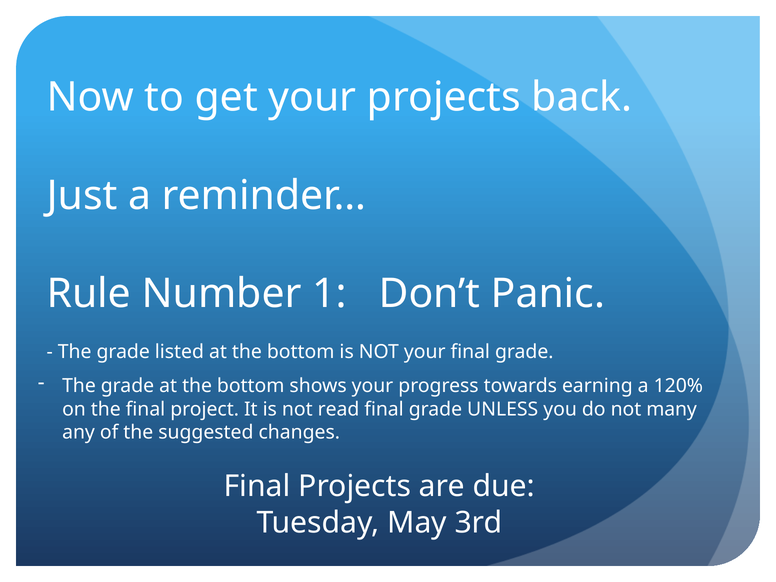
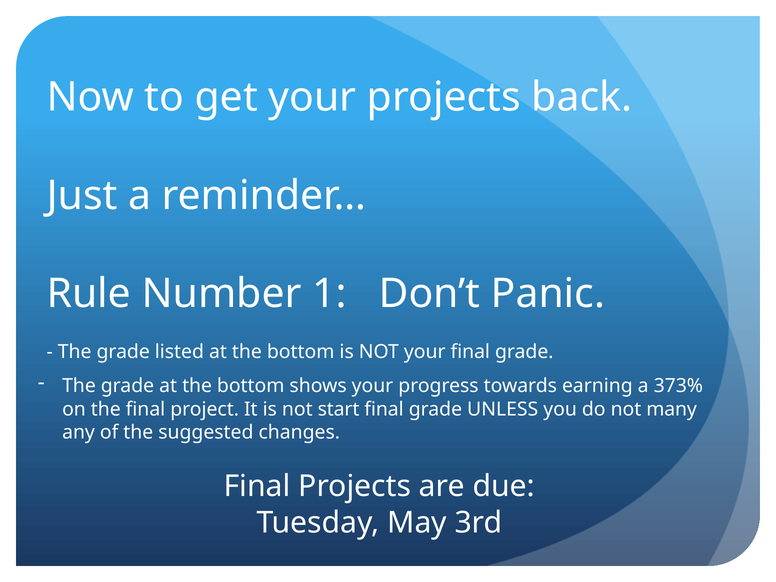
120%: 120% -> 373%
read: read -> start
